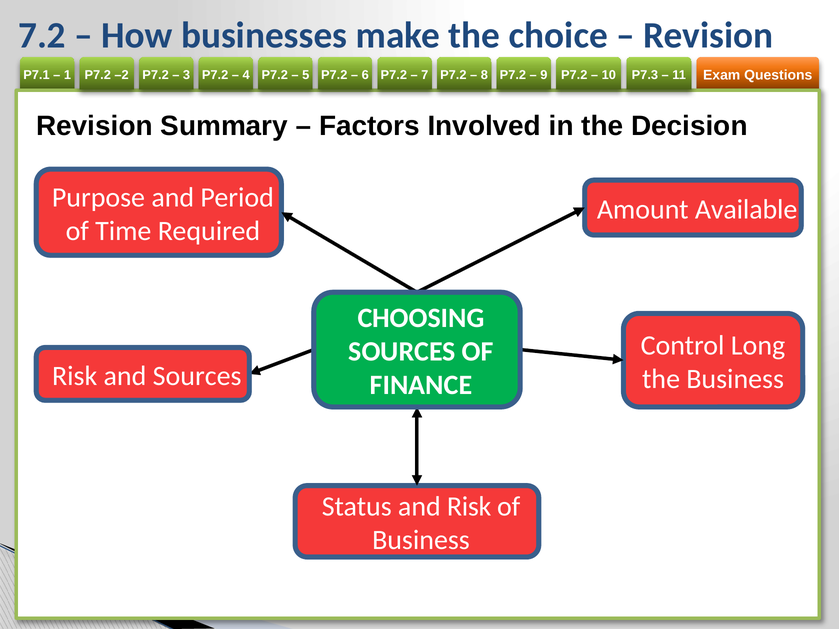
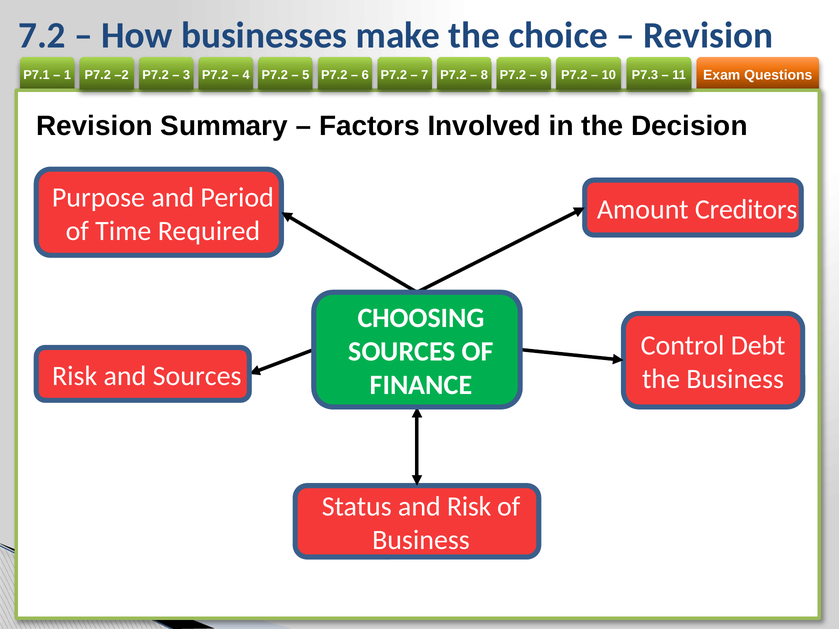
Available: Available -> Creditors
Long: Long -> Debt
